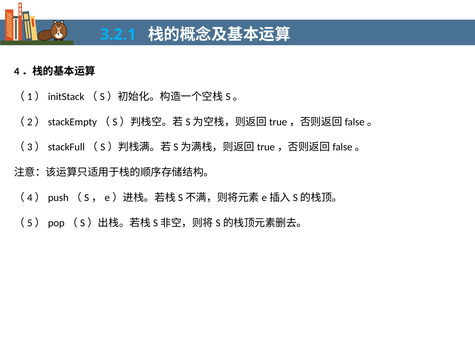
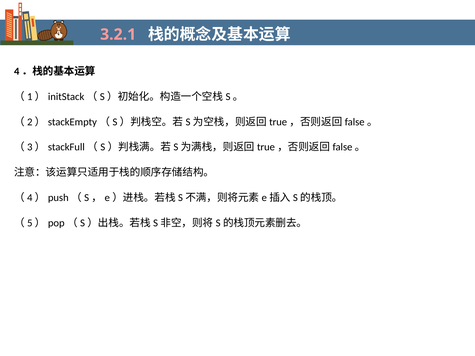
3.2.1 colour: light blue -> pink
